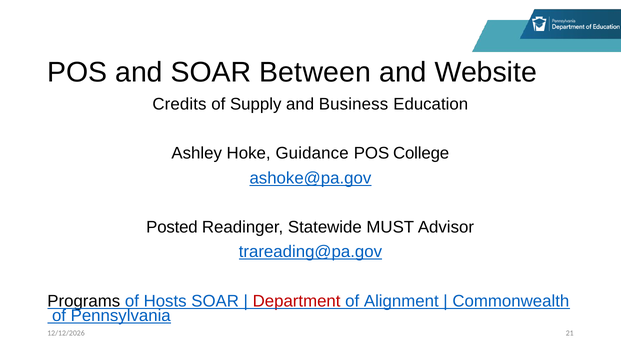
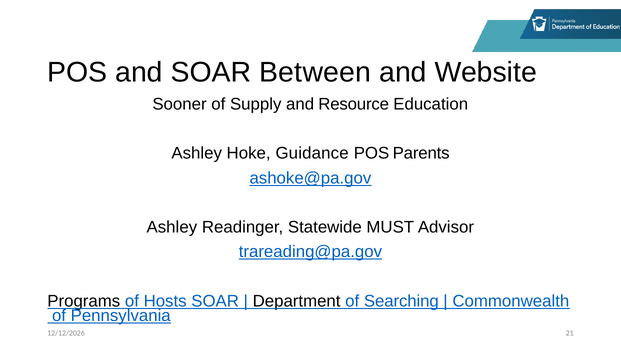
Credits: Credits -> Sooner
Business: Business -> Resource
College: College -> Parents
Posted at (172, 227): Posted -> Ashley
Department colour: red -> black
Alignment: Alignment -> Searching
